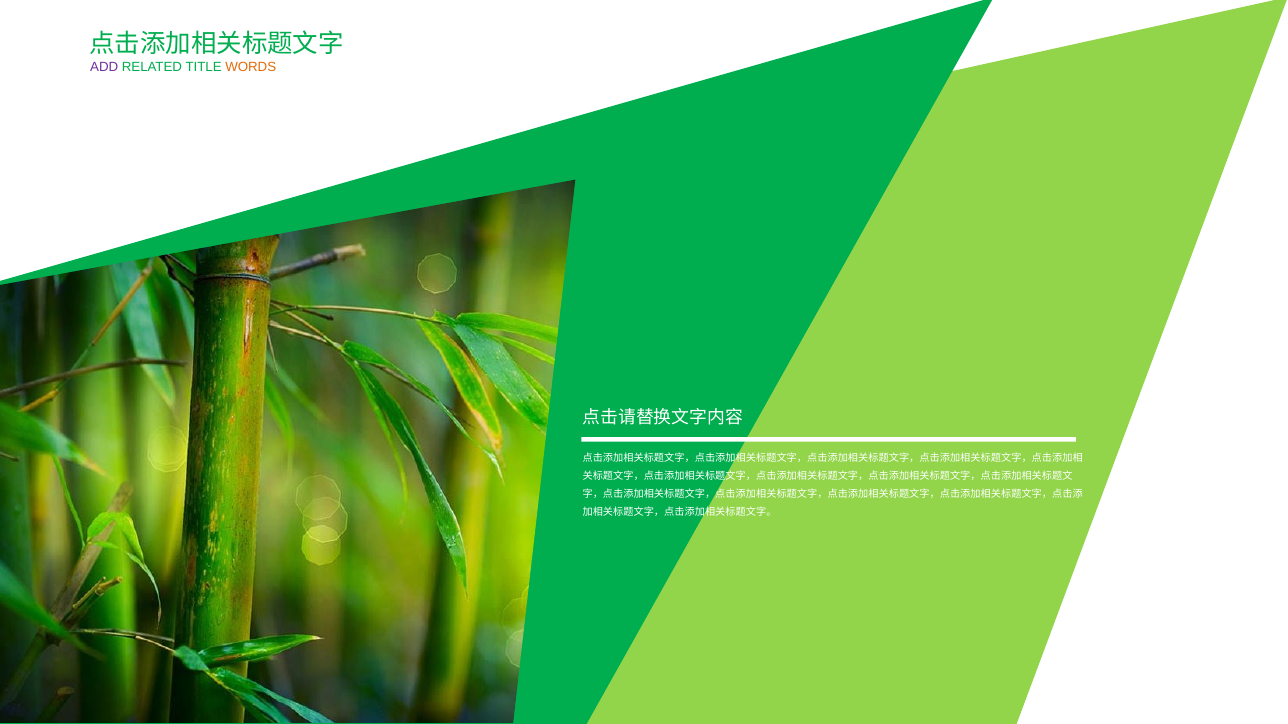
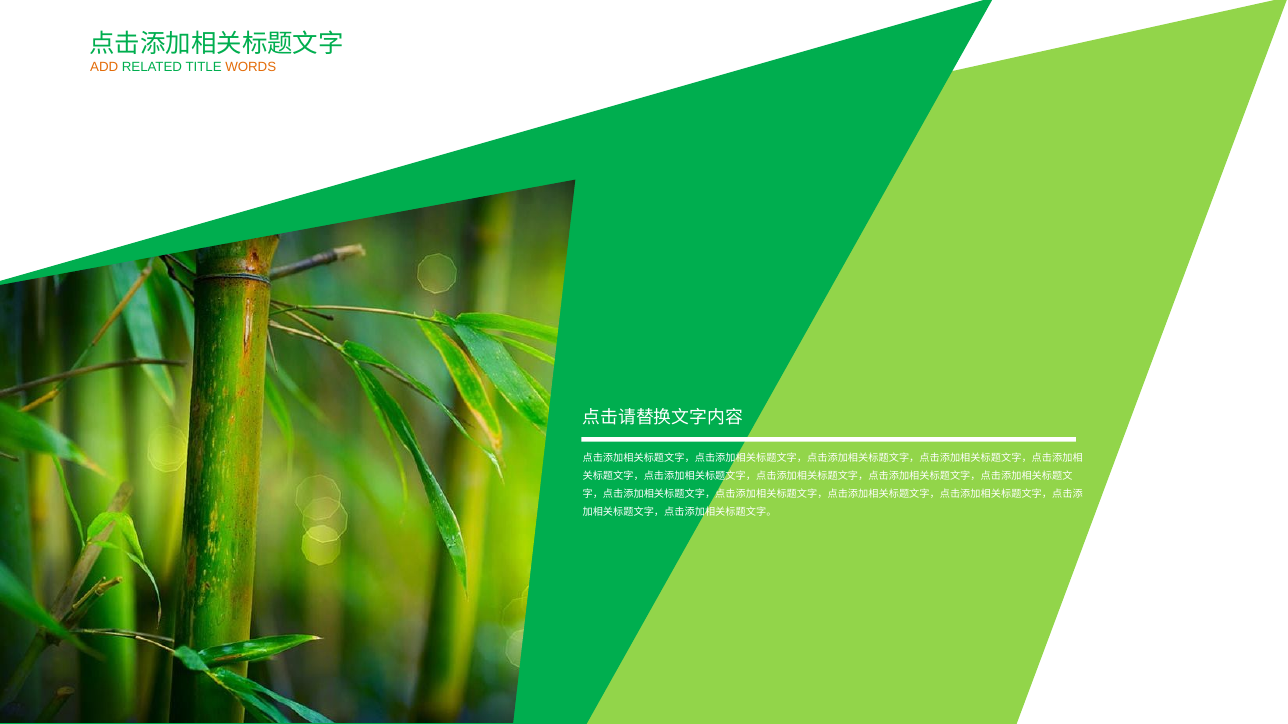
ADD colour: purple -> orange
